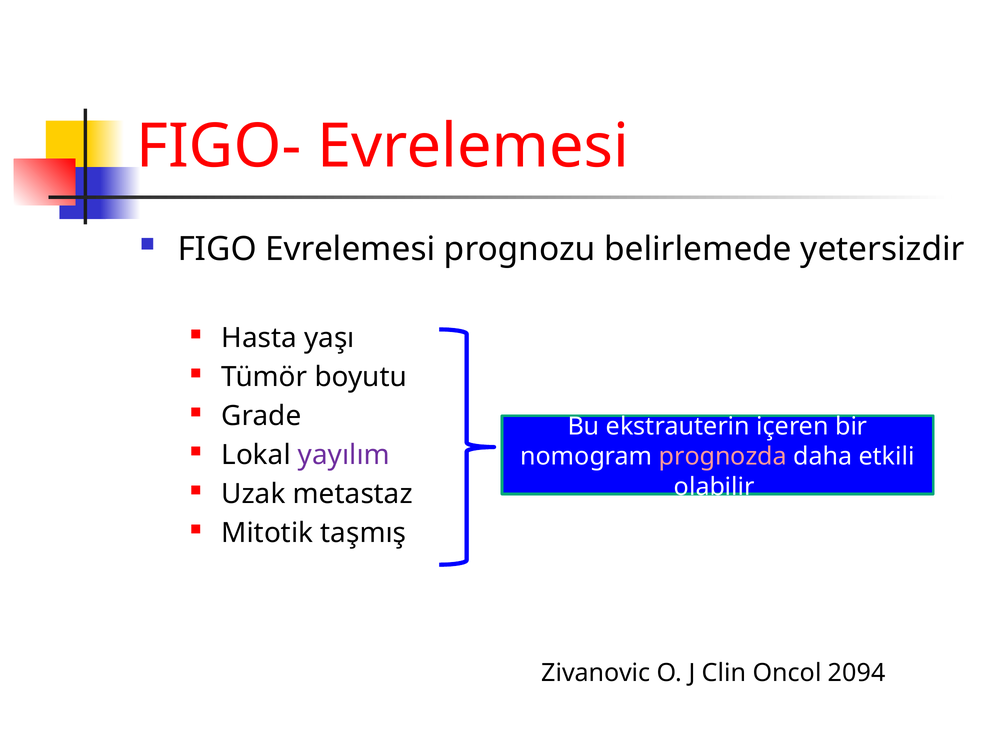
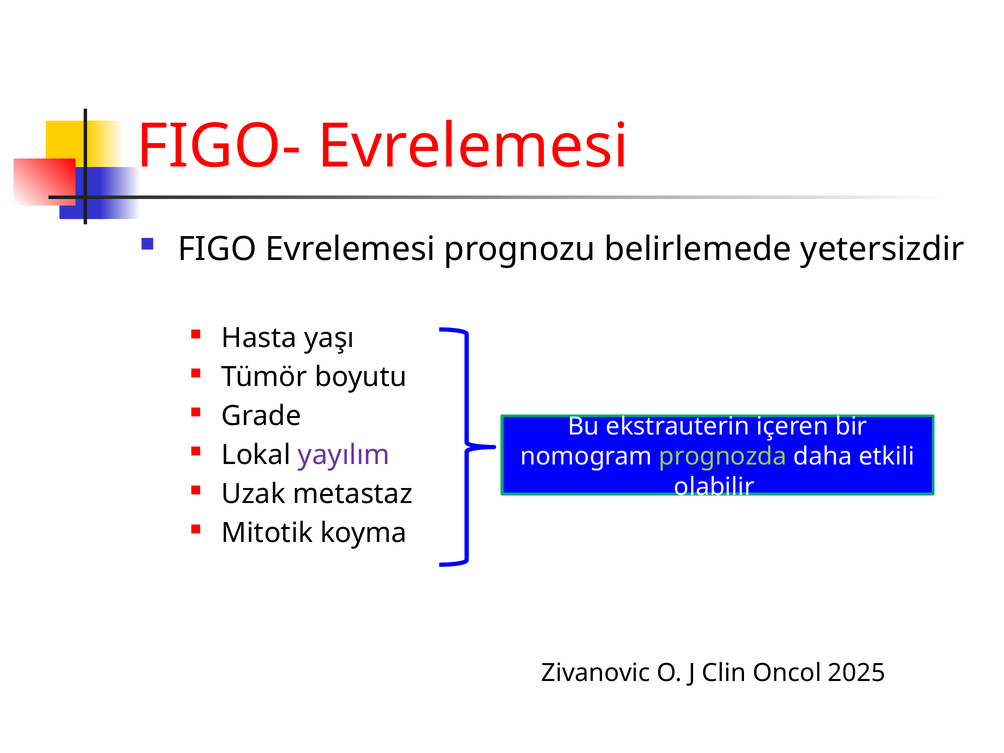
prognozda colour: pink -> light green
taşmış: taşmış -> koyma
2094: 2094 -> 2025
